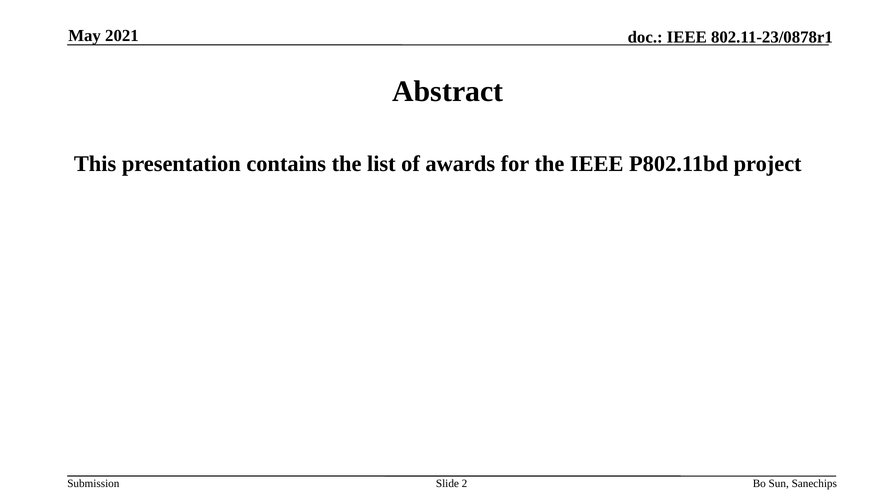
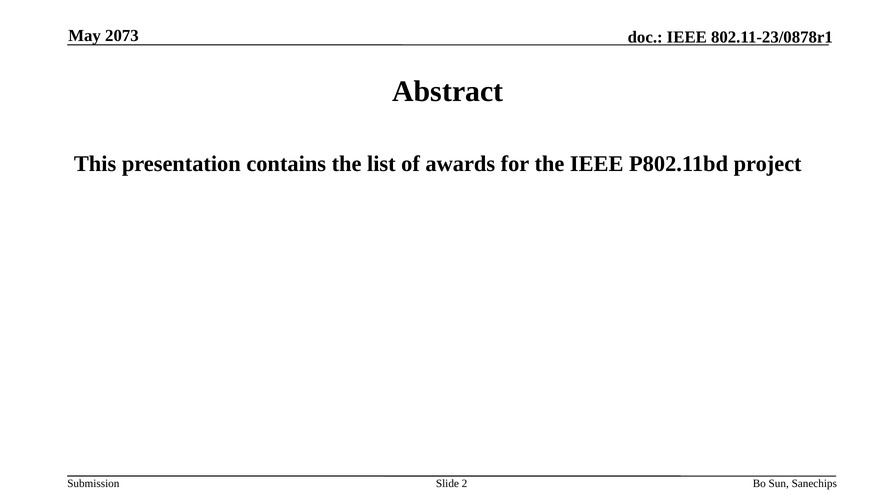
2021: 2021 -> 2073
